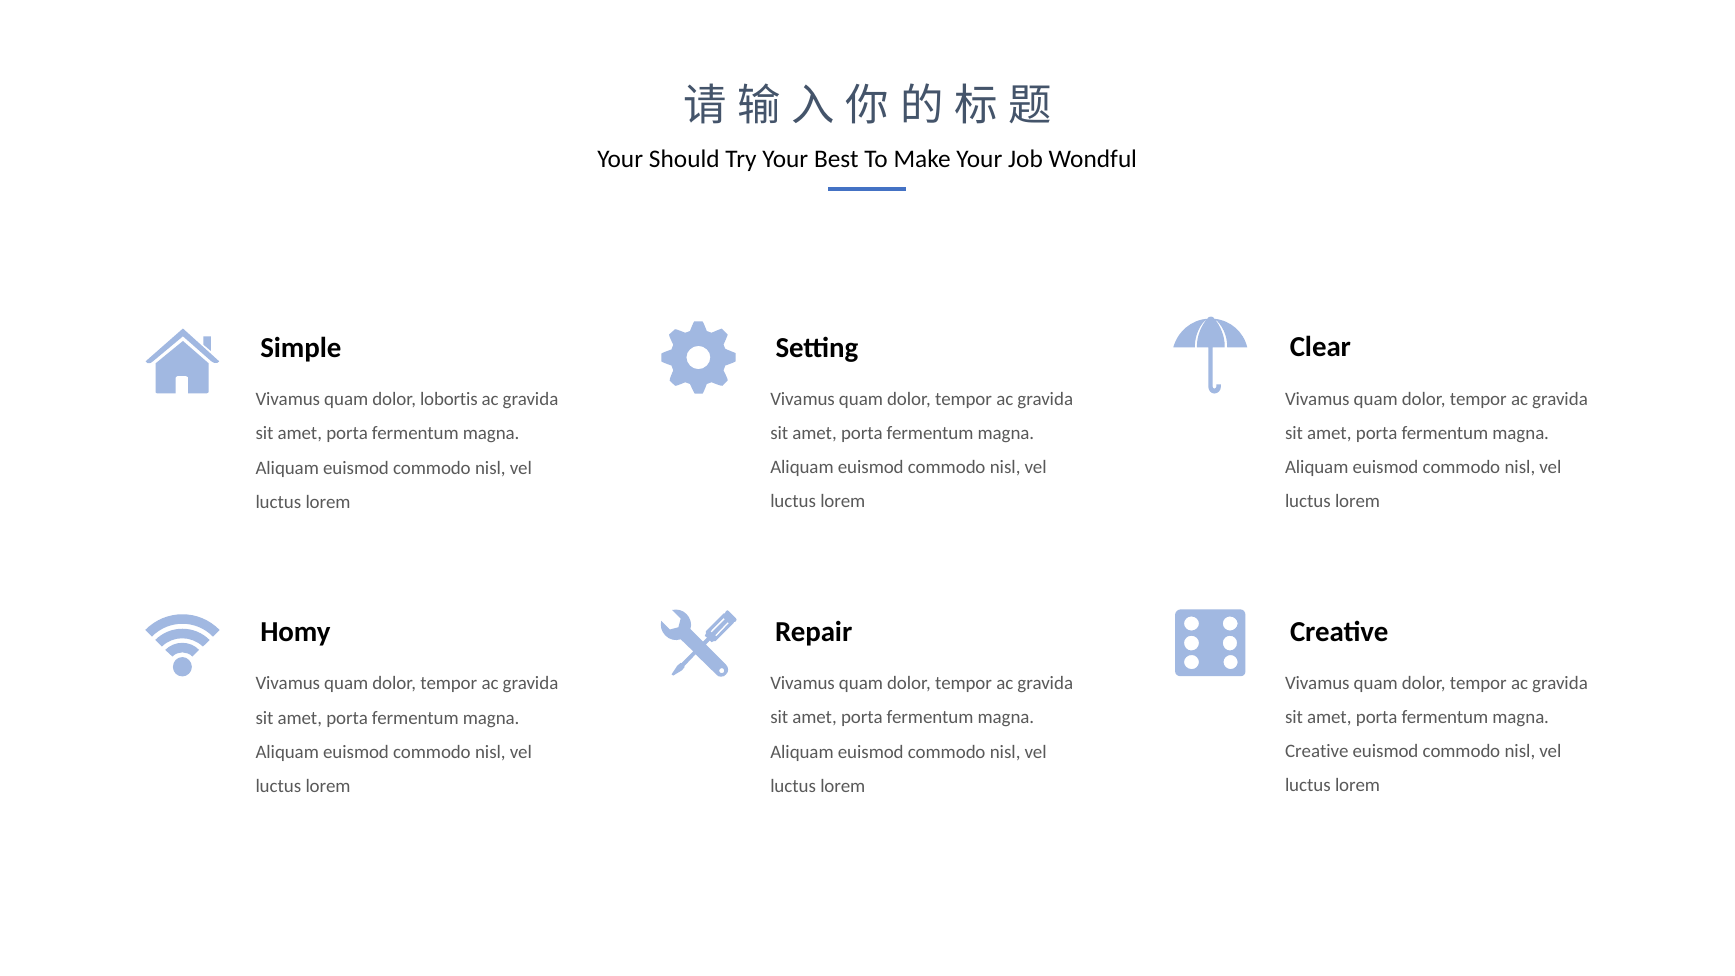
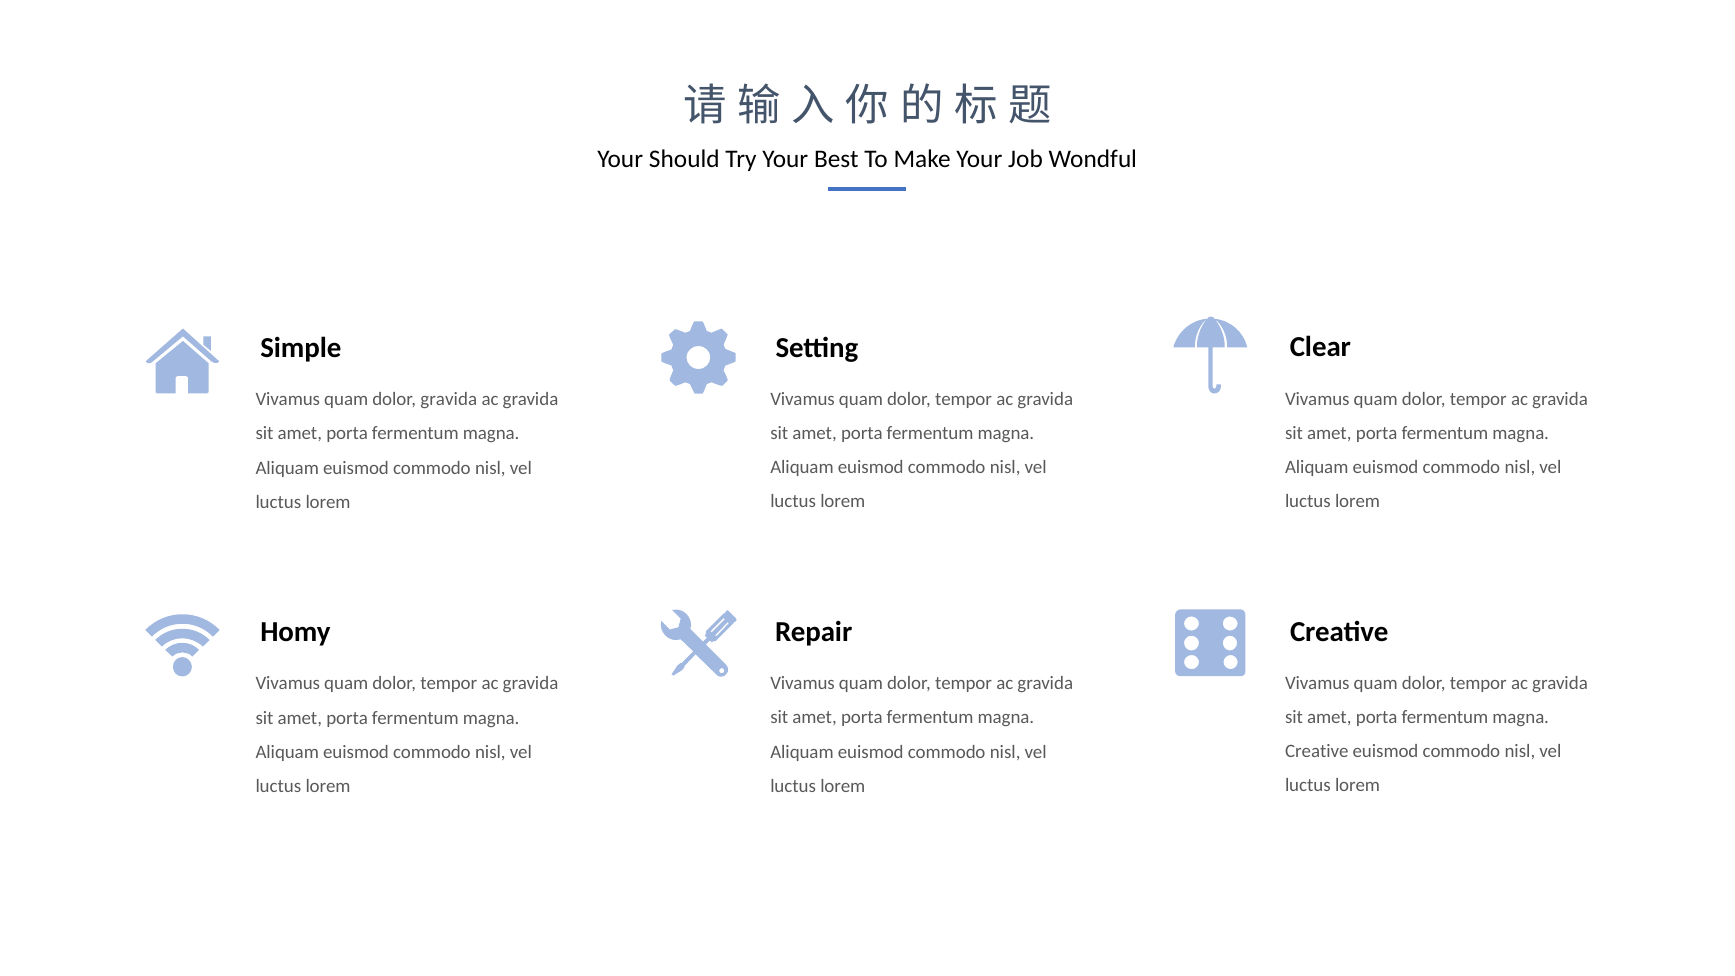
dolor lobortis: lobortis -> gravida
